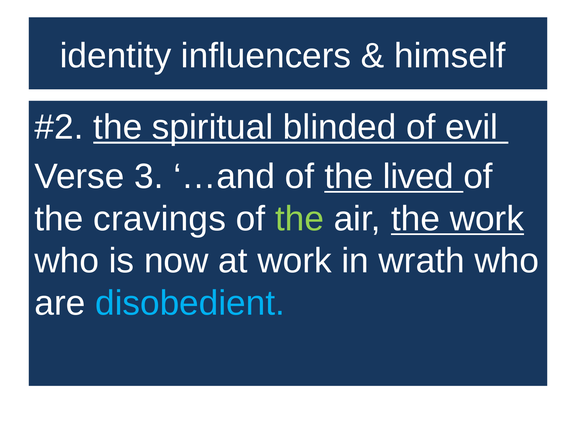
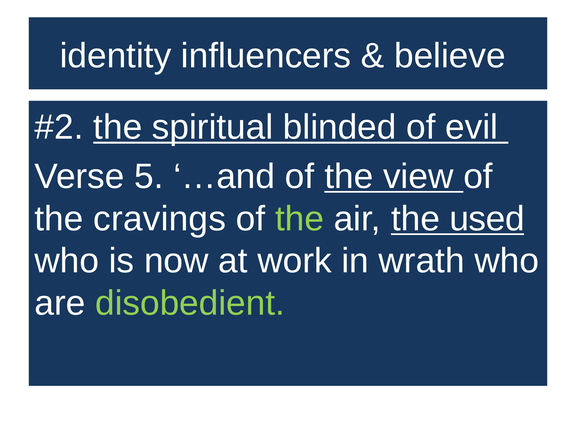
himself: himself -> believe
3: 3 -> 5
lived: lived -> view
the work: work -> used
disobedient colour: light blue -> light green
